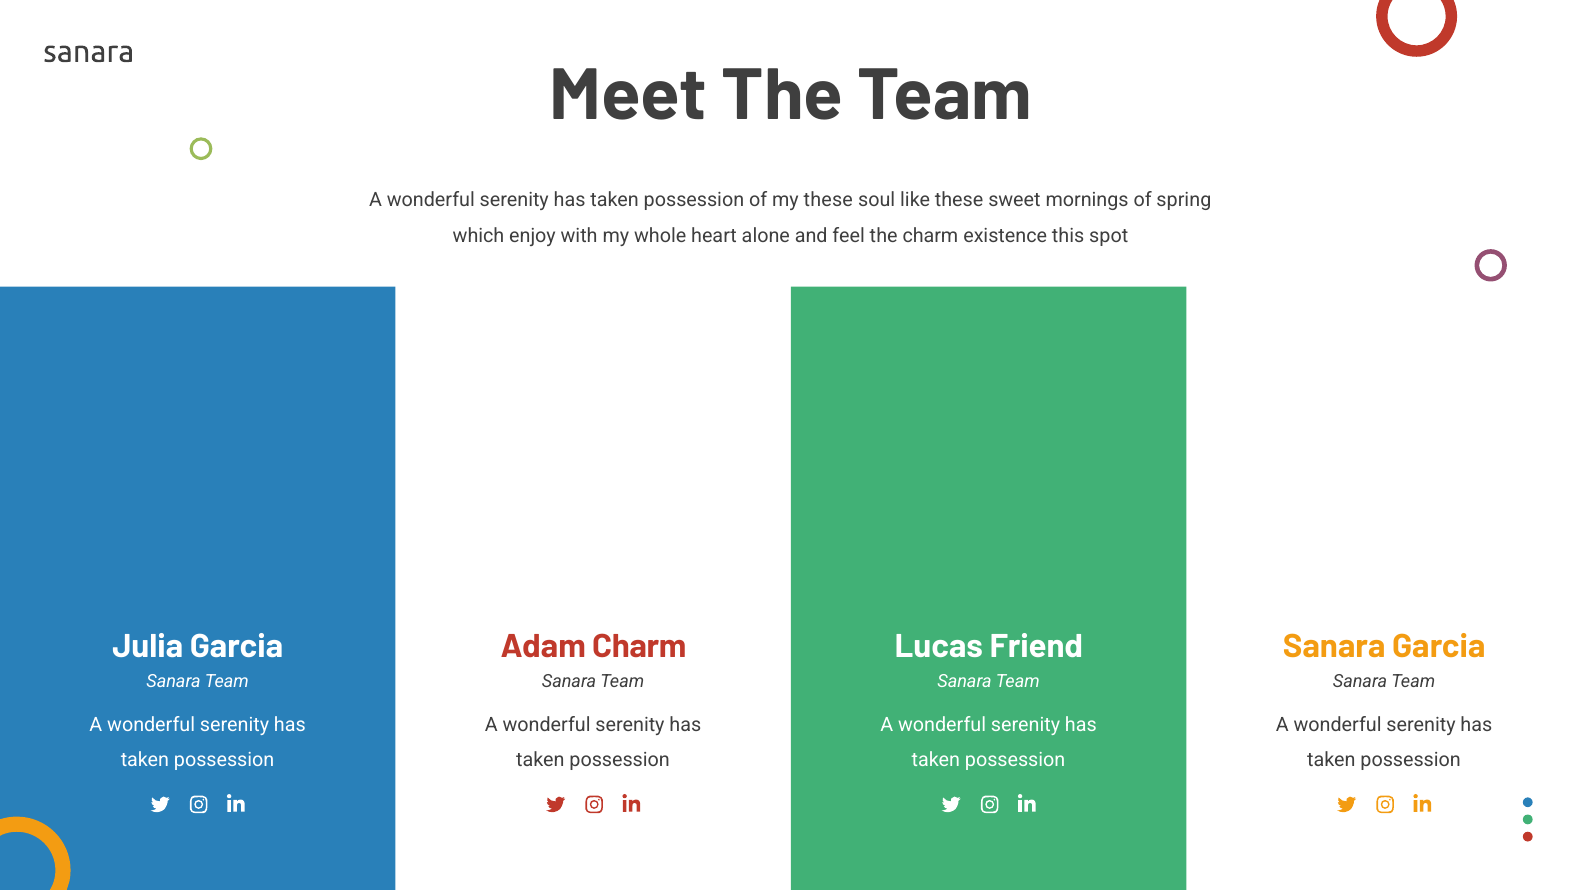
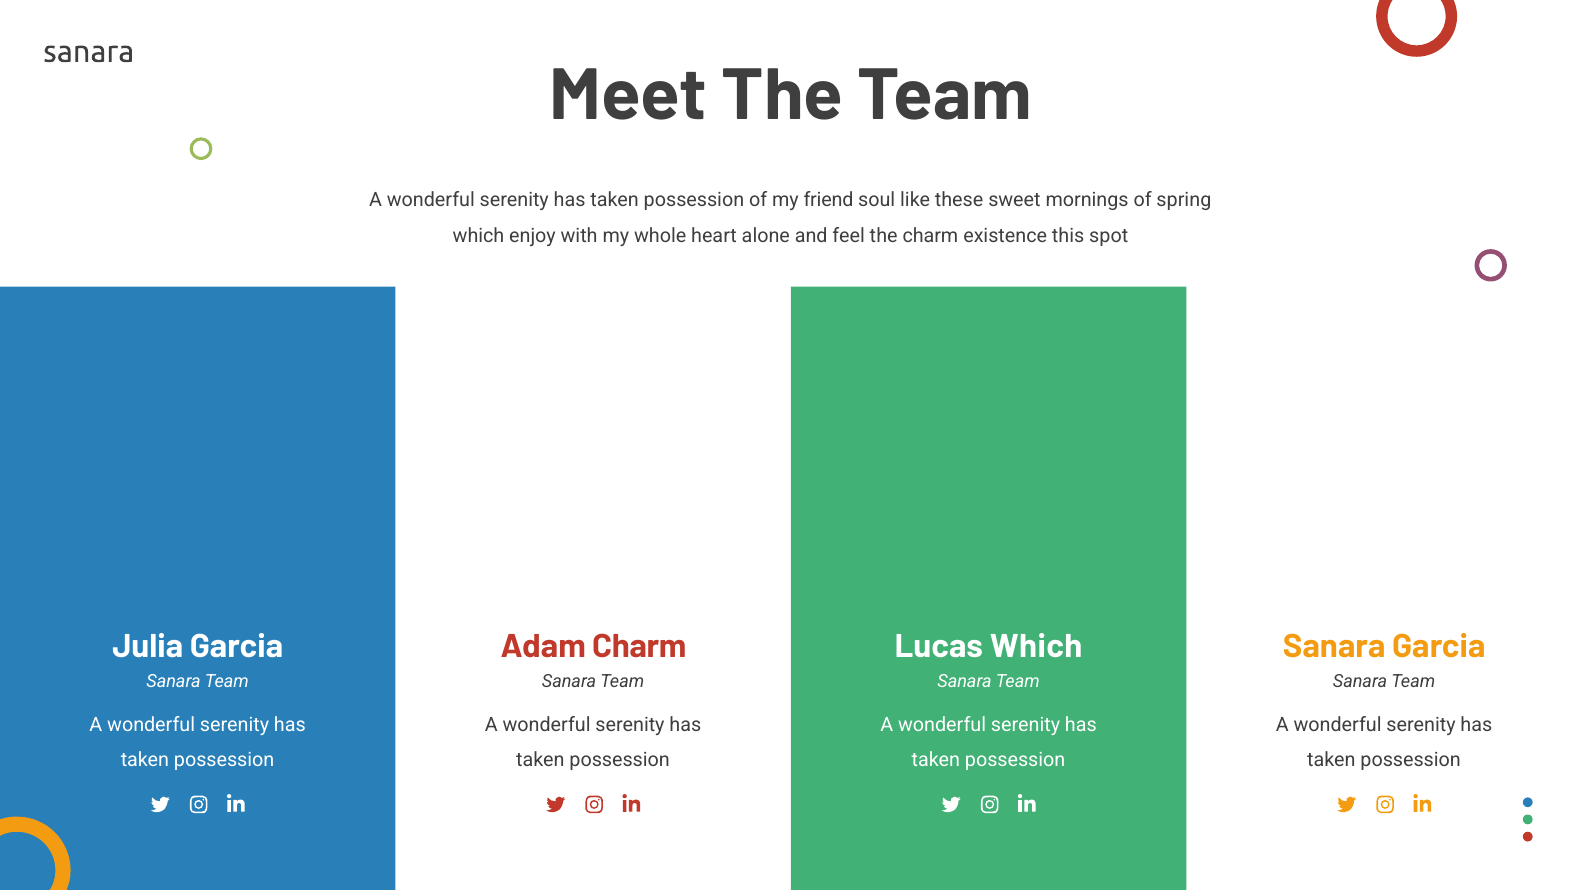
my these: these -> friend
Lucas Friend: Friend -> Which
